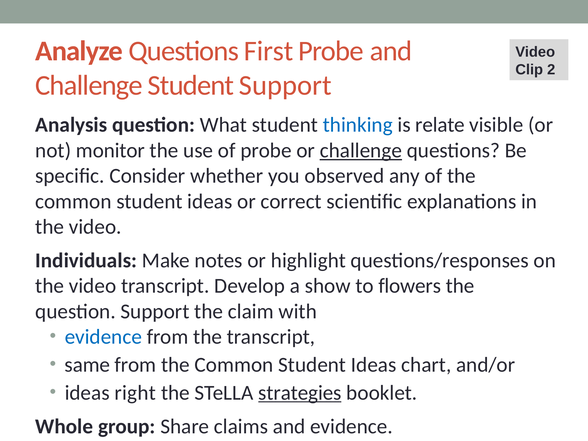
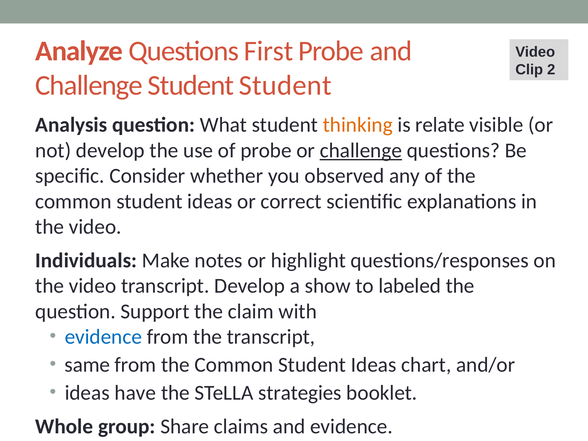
Student Support: Support -> Student
thinking colour: blue -> orange
not monitor: monitor -> develop
flowers: flowers -> labeled
right: right -> have
strategies underline: present -> none
